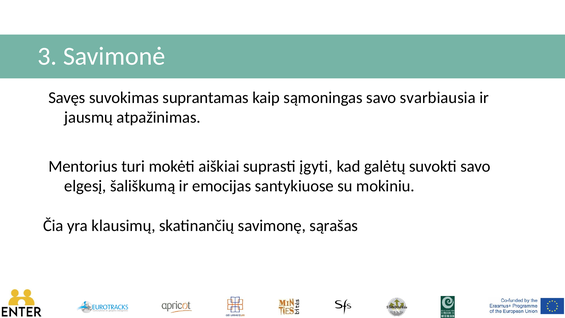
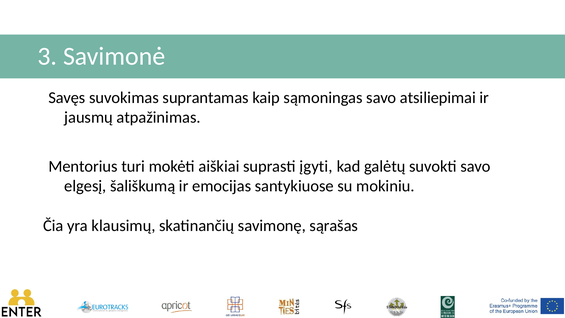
svarbiausia: svarbiausia -> atsiliepimai
